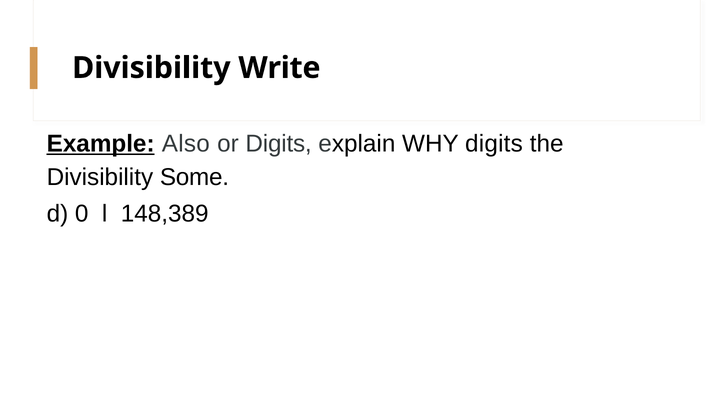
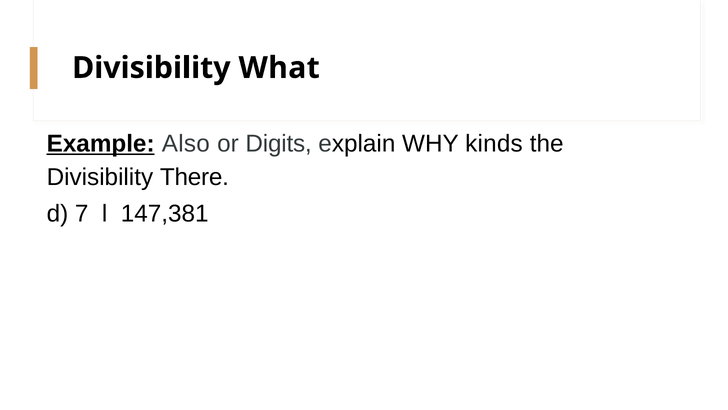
Write: Write -> What
WHY digits: digits -> kinds
Some: Some -> There
0: 0 -> 7
148,389: 148,389 -> 147,381
